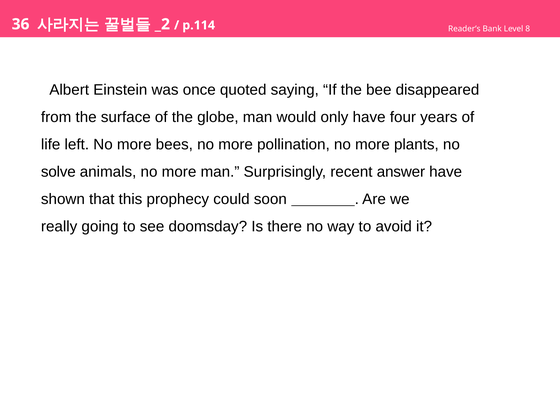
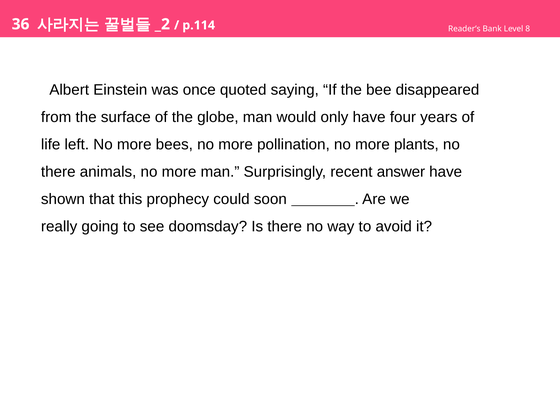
solve at (58, 172): solve -> there
